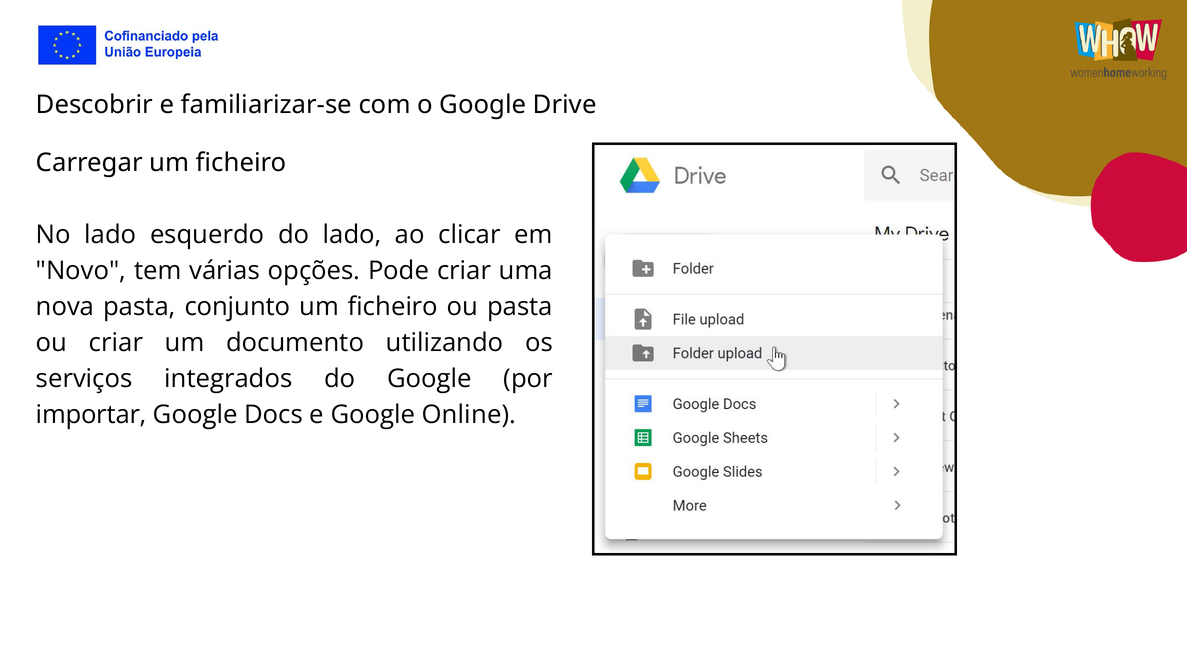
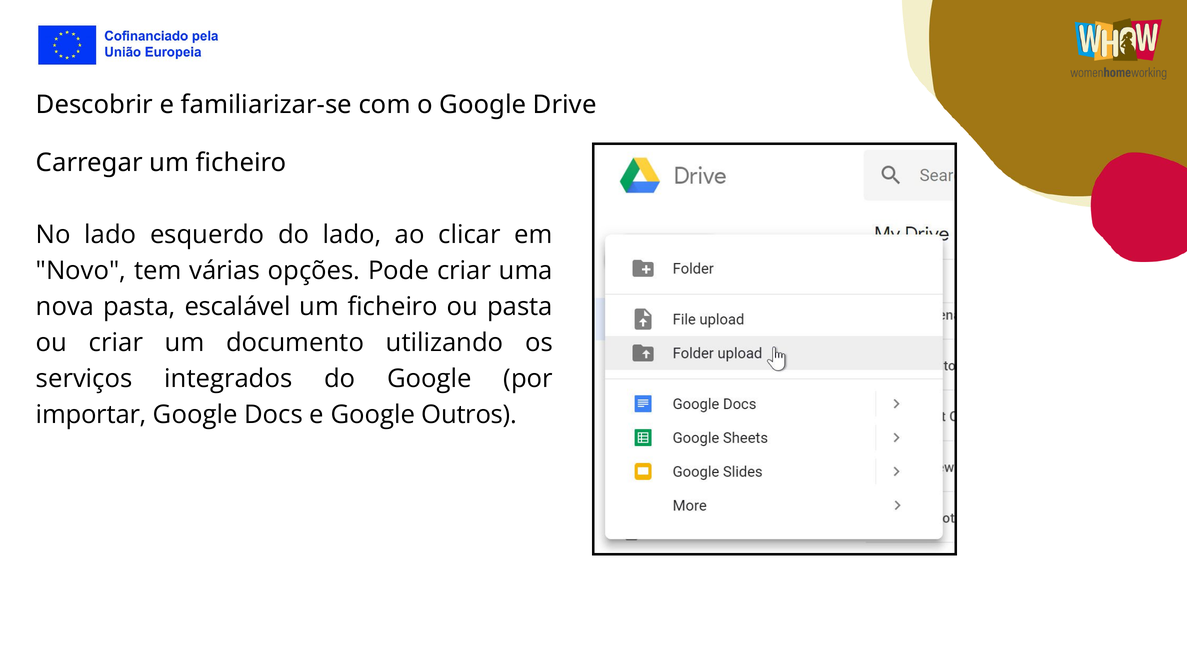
conjunto: conjunto -> escalável
Online: Online -> Outros
